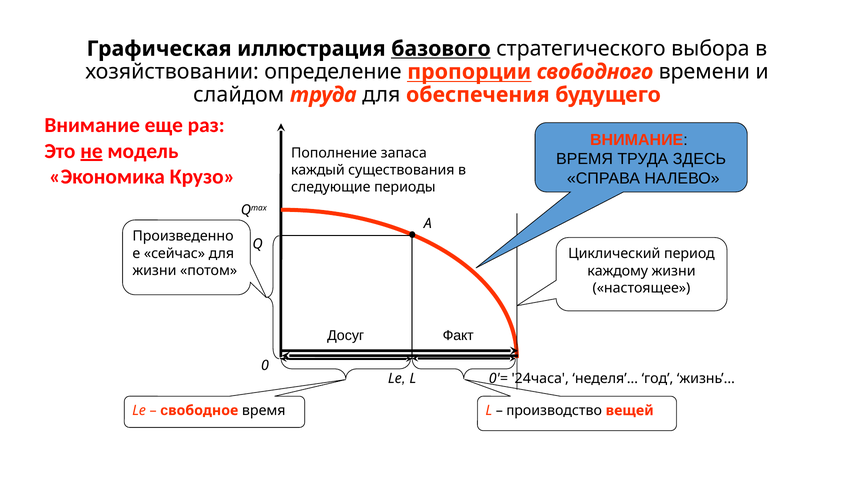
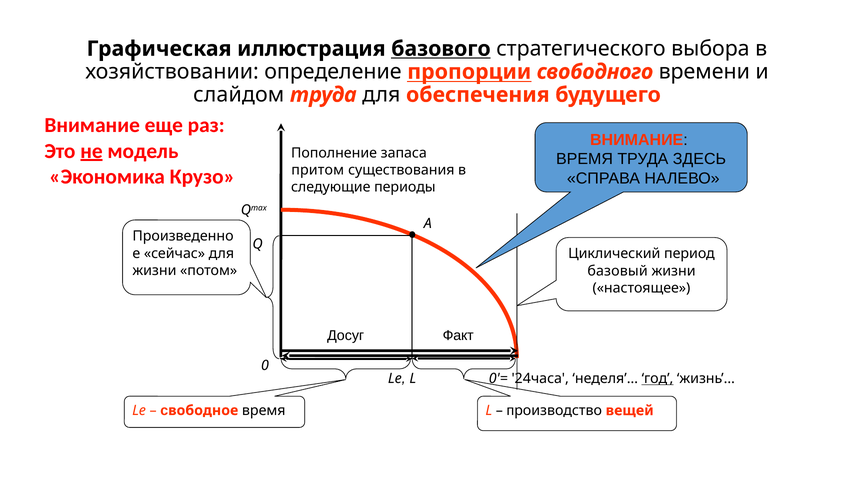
каждый: каждый -> притом
каждому: каждому -> базовый
год underline: none -> present
